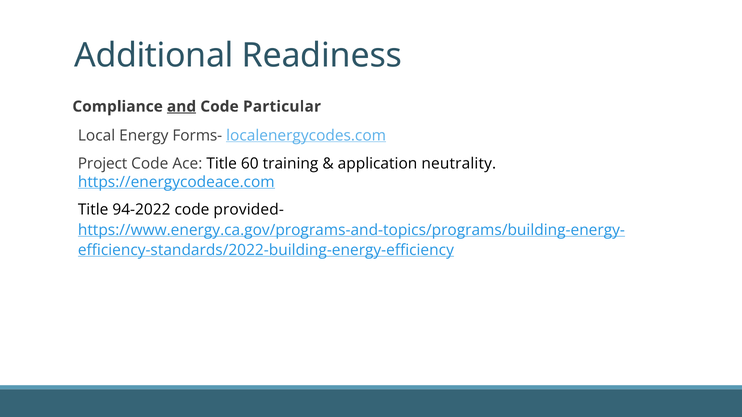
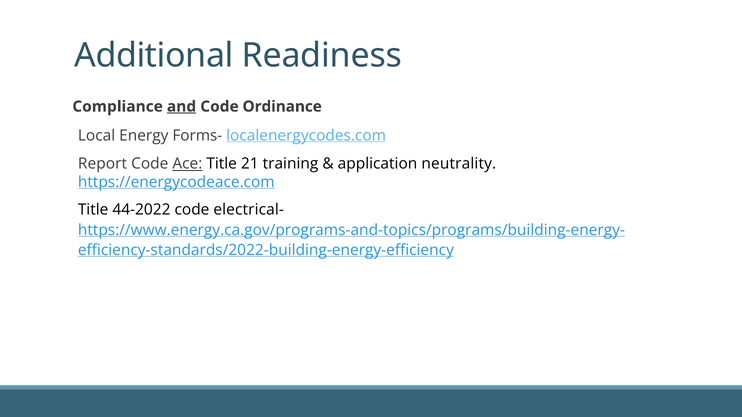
Particular: Particular -> Ordinance
Project: Project -> Report
Ace underline: none -> present
60: 60 -> 21
94-2022: 94-2022 -> 44-2022
provided-: provided- -> electrical-
